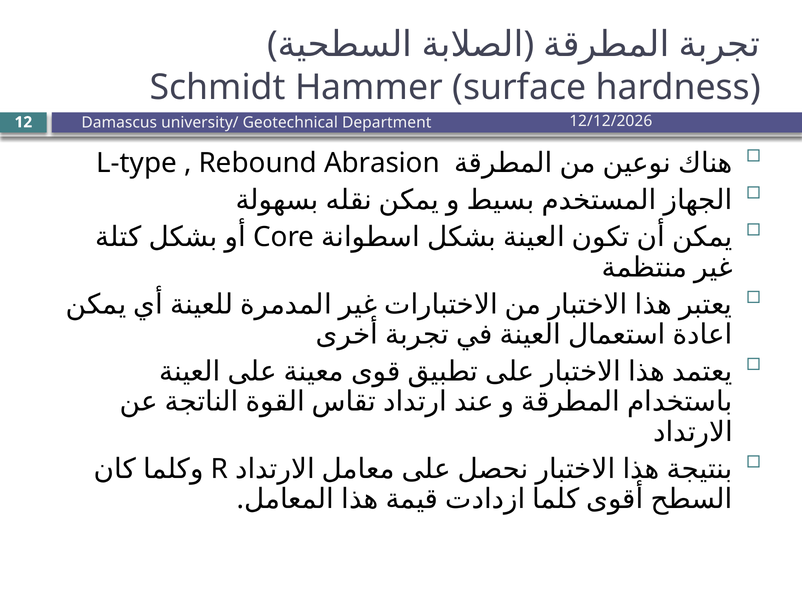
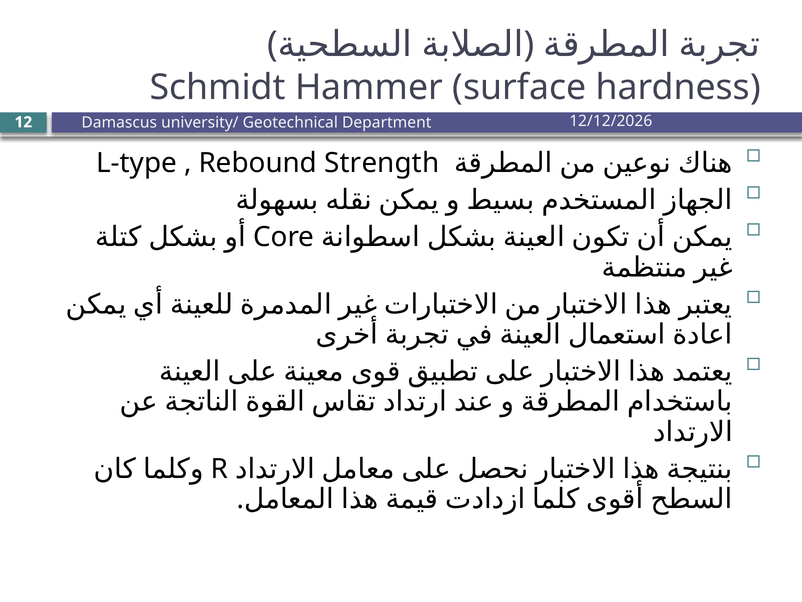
Abrasion: Abrasion -> Strength
